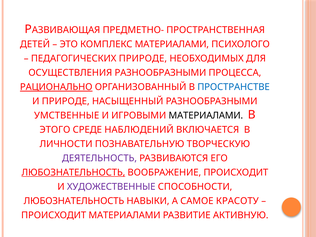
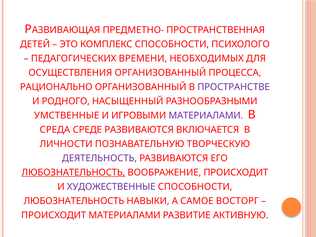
КОМПЛЕКС МАТЕРИАЛАМИ: МАТЕРИАЛАМИ -> СПОСОБНОСТИ
ПЕДАГОГИЧЕСКИХ ПРИРОДЕ: ПРИРОДЕ -> ВРЕМЕНИ
ОСУЩЕСТВЛЕНИЯ РАЗНООБРАЗНЫМИ: РАЗНООБРАЗНЫМИ -> ОРГАНИЗОВАННЫЙ
РАЦИОНАЛЬНО underline: present -> none
ПРОСТРАНСТВЕ colour: blue -> purple
И ПРИРОДЕ: ПРИРОДЕ -> РОДНОГО
МАТЕРИАЛАМИ at (206, 115) colour: black -> purple
ЭТОГО: ЭТОГО -> СРЕДА
СРЕДЕ НАБЛЮДЕНИЙ: НАБЛЮДЕНИЙ -> РАЗВИВАЮТСЯ
КРАСОТУ: КРАСОТУ -> ВОСТОРГ
